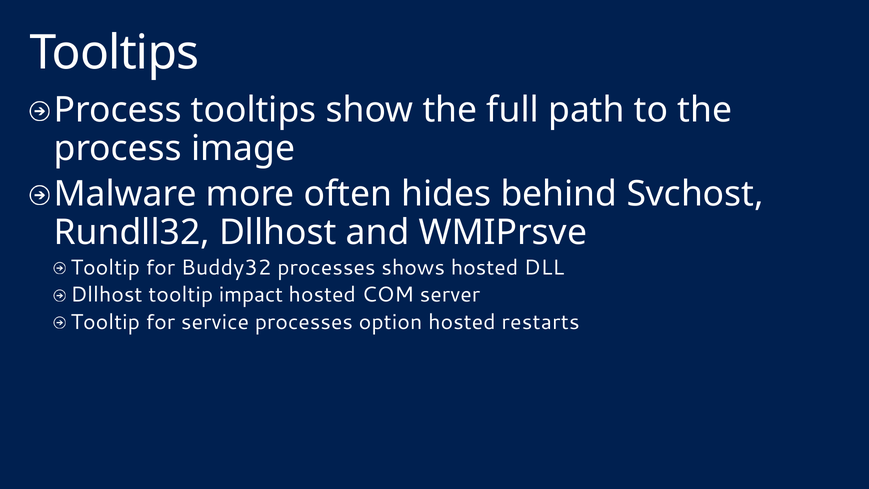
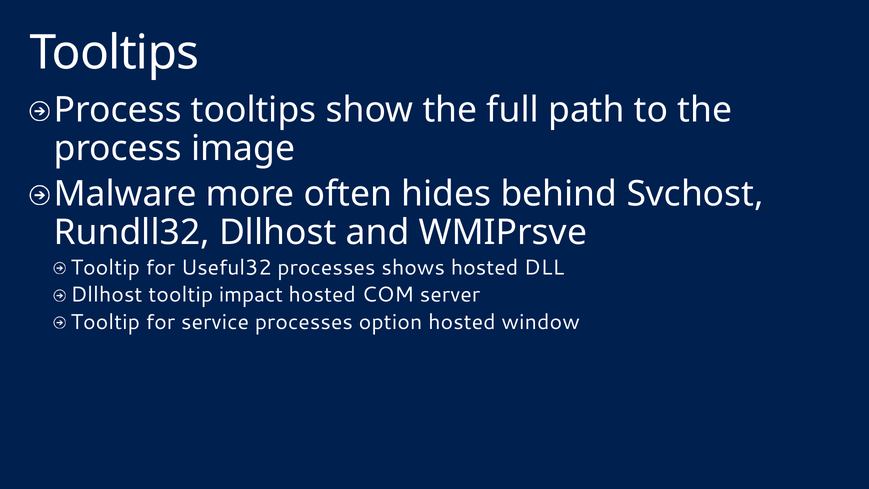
Buddy32: Buddy32 -> Useful32
restarts: restarts -> window
